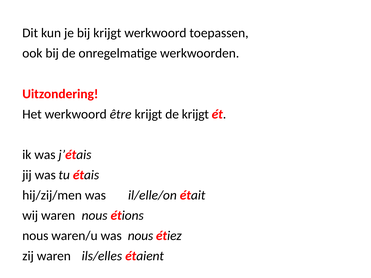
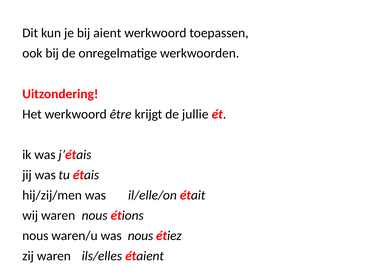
bij krijgt: krijgt -> aient
de krijgt: krijgt -> jullie
